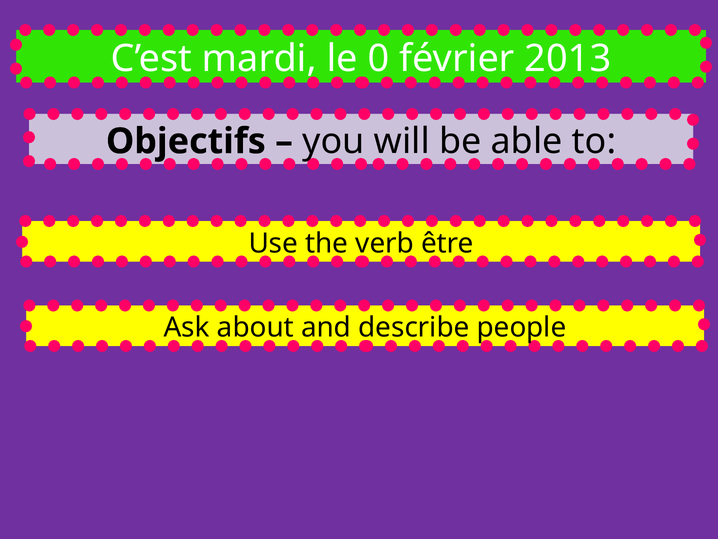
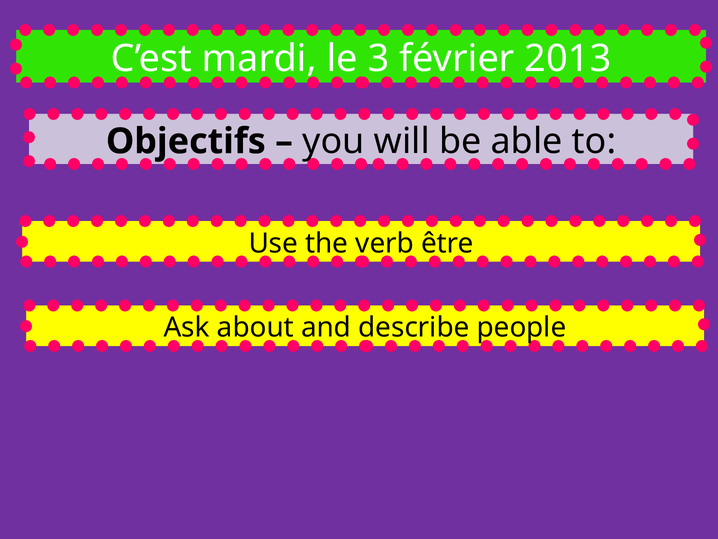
0: 0 -> 3
